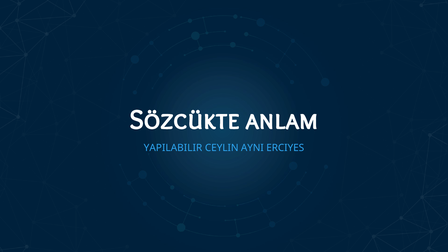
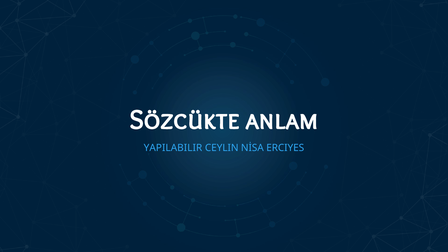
AYNI: AYNI -> NİSA
